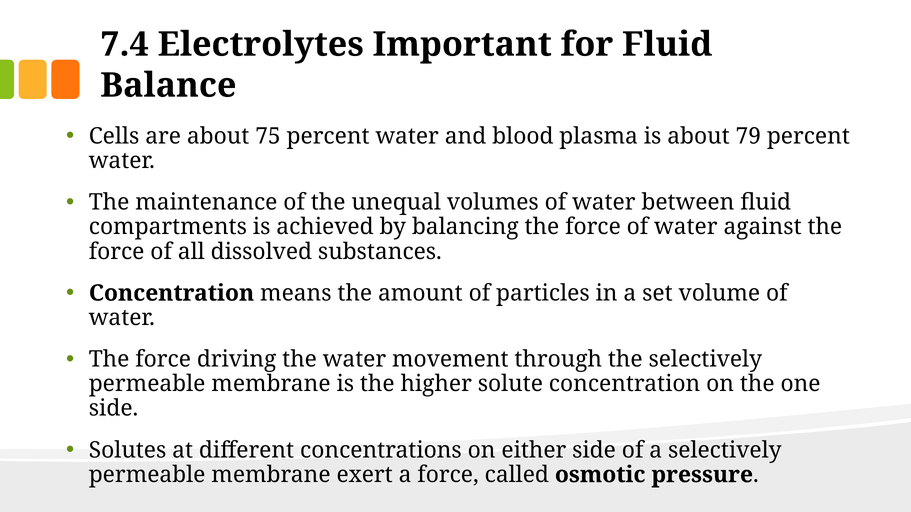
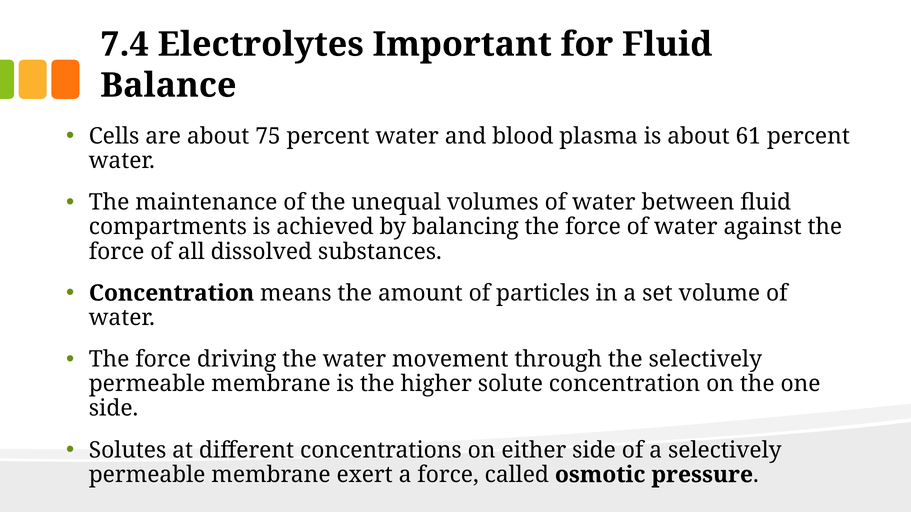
79: 79 -> 61
